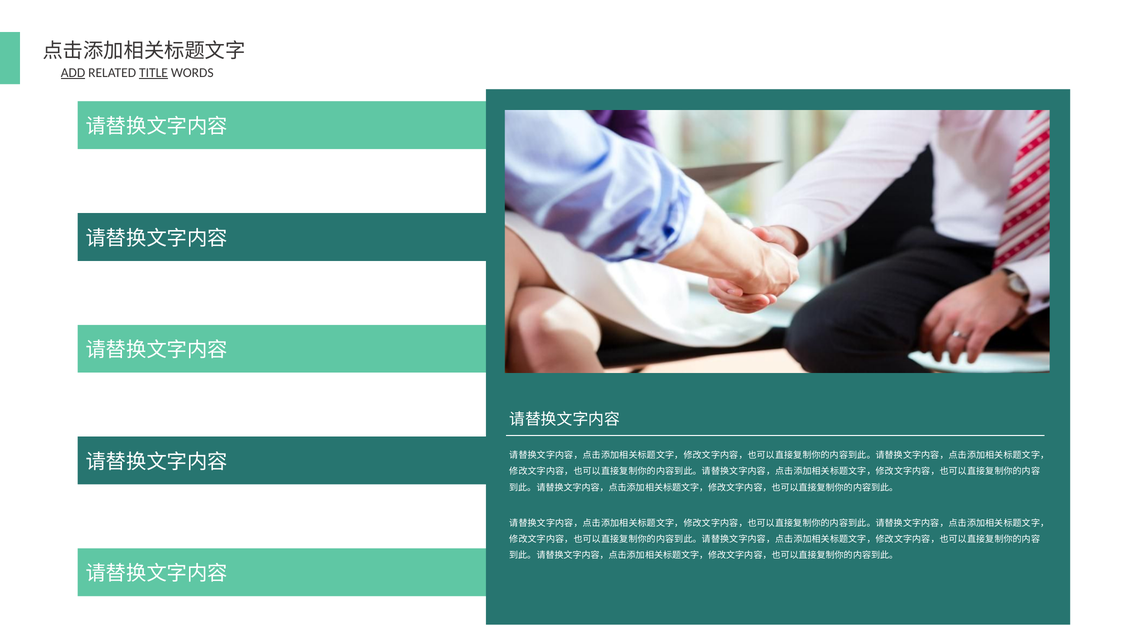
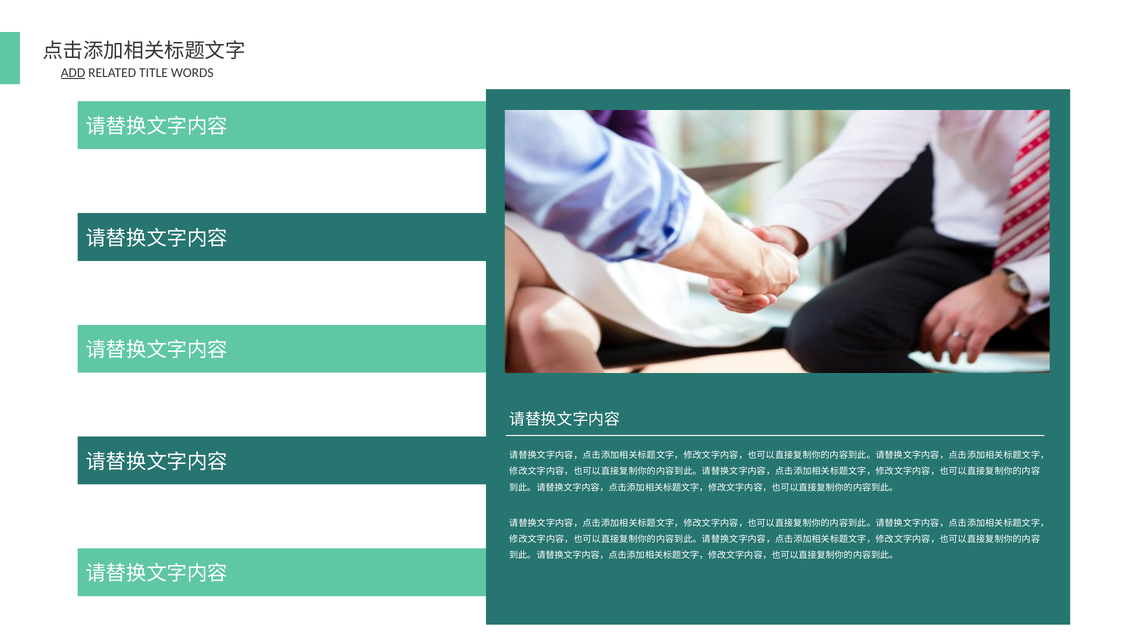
TITLE underline: present -> none
